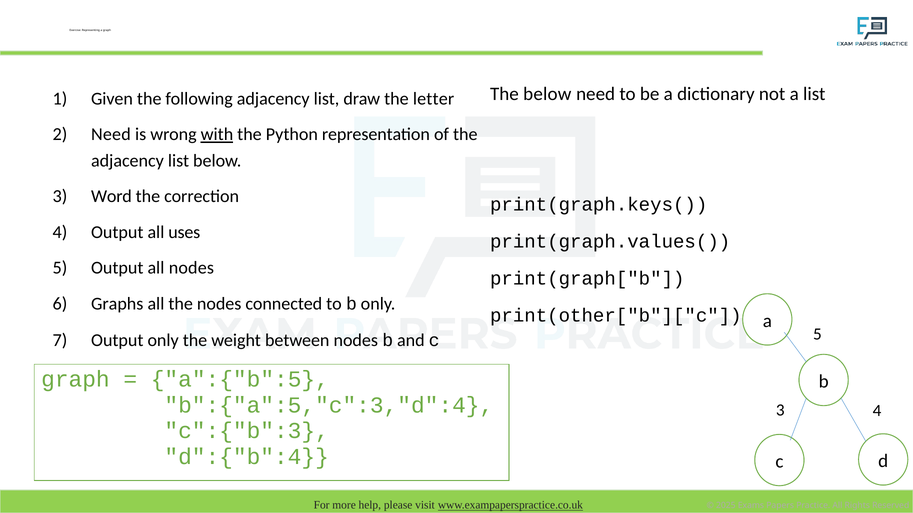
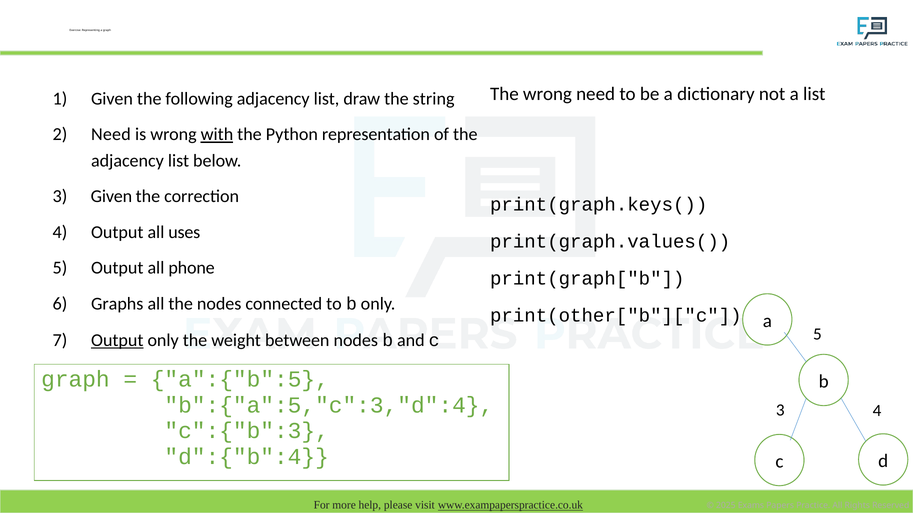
The below: below -> wrong
letter: letter -> string
3 Word: Word -> Given
all nodes: nodes -> phone
Output at (117, 341) underline: none -> present
